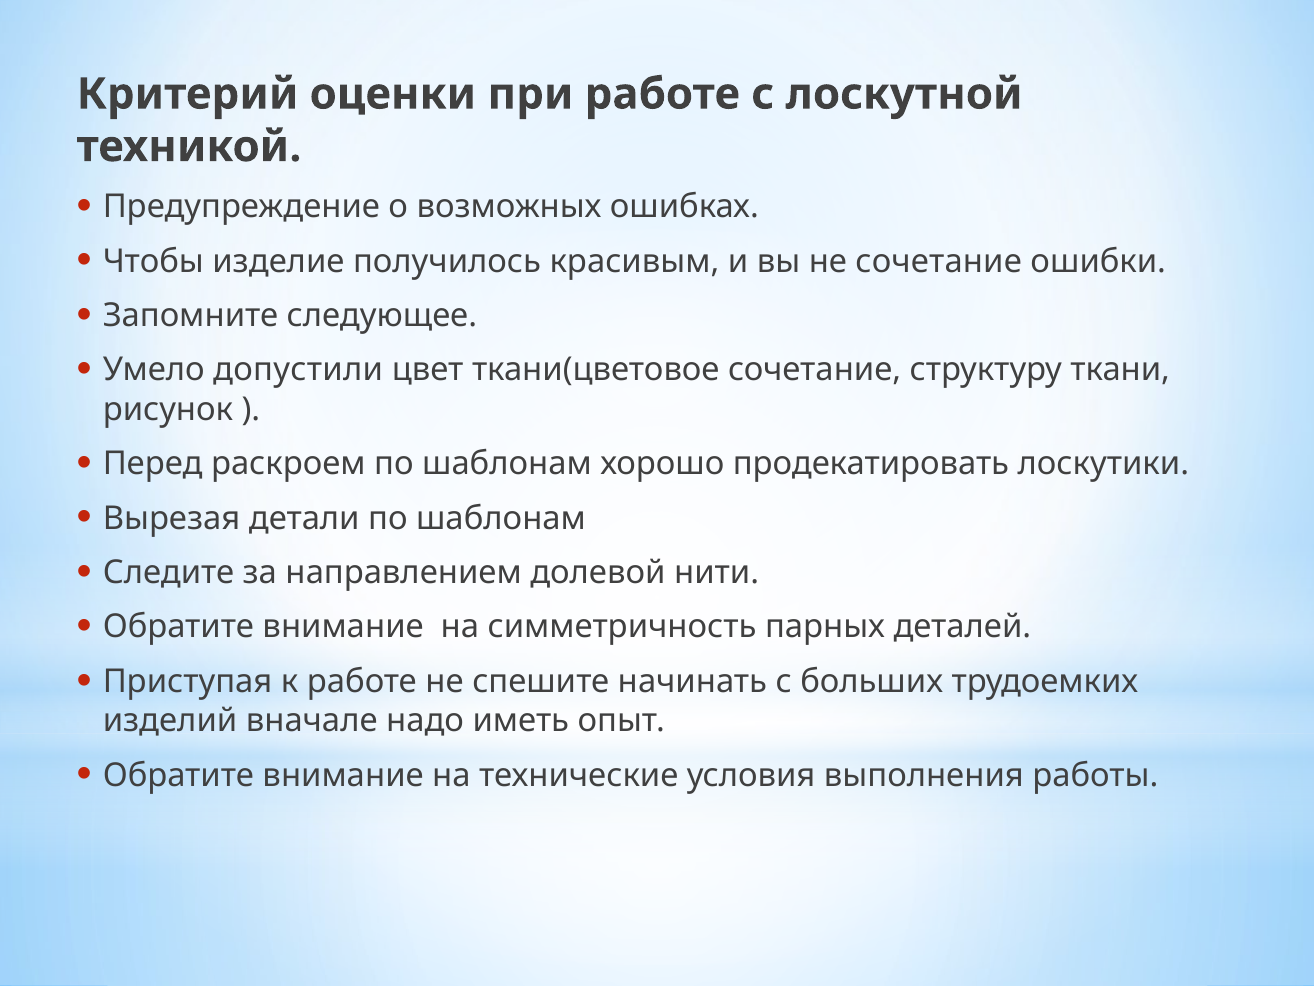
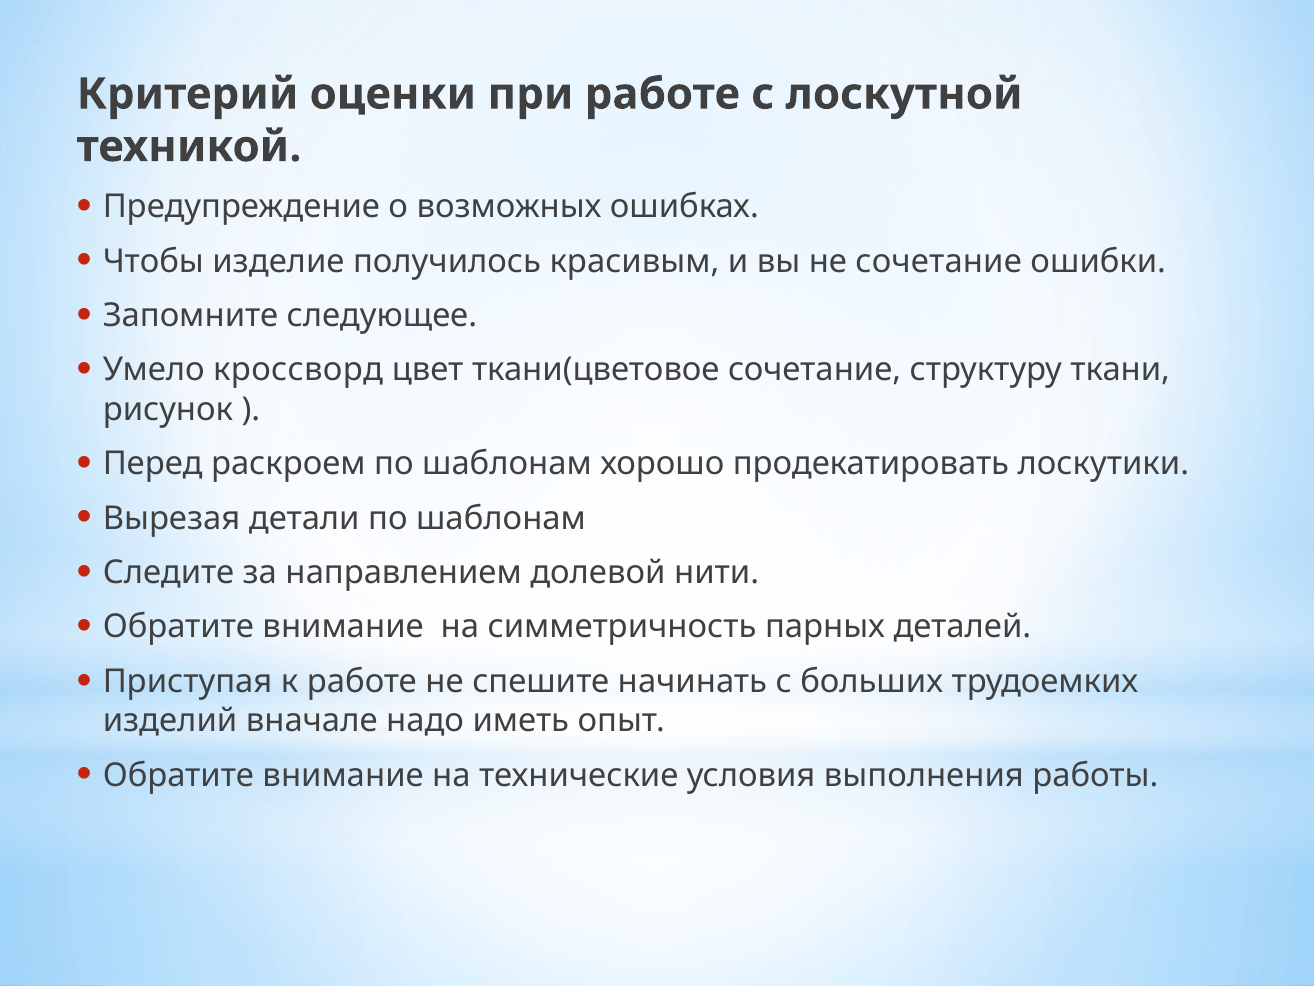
допустили: допустили -> кроссворд
